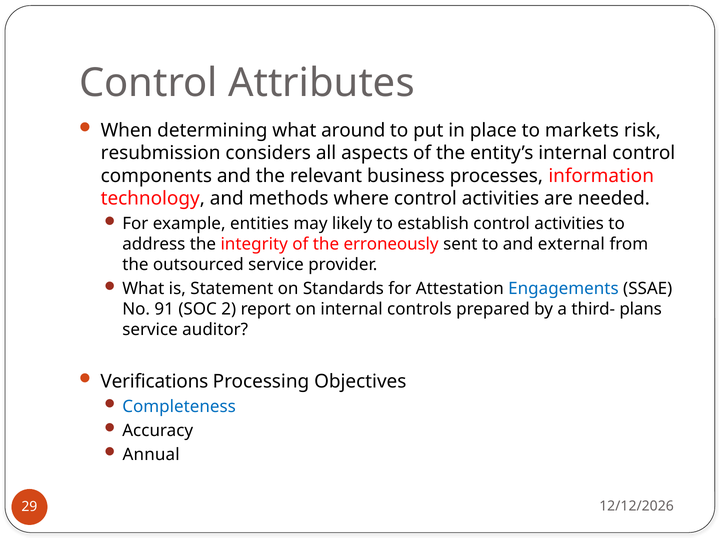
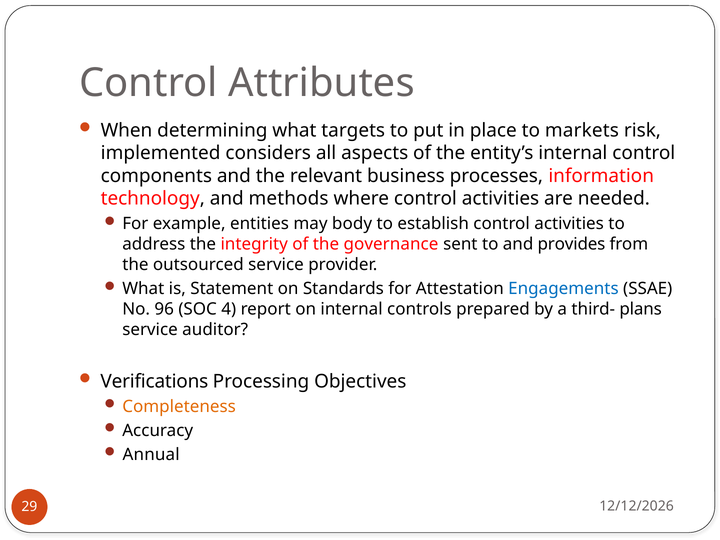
around: around -> targets
resubmission: resubmission -> implemented
likely: likely -> body
erroneously: erroneously -> governance
external: external -> provides
91: 91 -> 96
2: 2 -> 4
Completeness colour: blue -> orange
